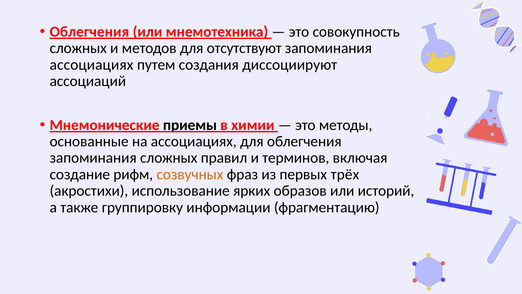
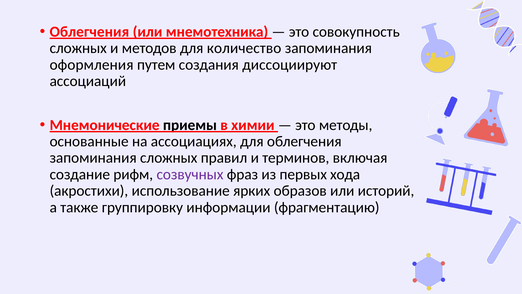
отсутствуют: отсутствуют -> количество
ассоциациях at (92, 65): ассоциациях -> оформления
созвучных colour: orange -> purple
трёх: трёх -> хода
